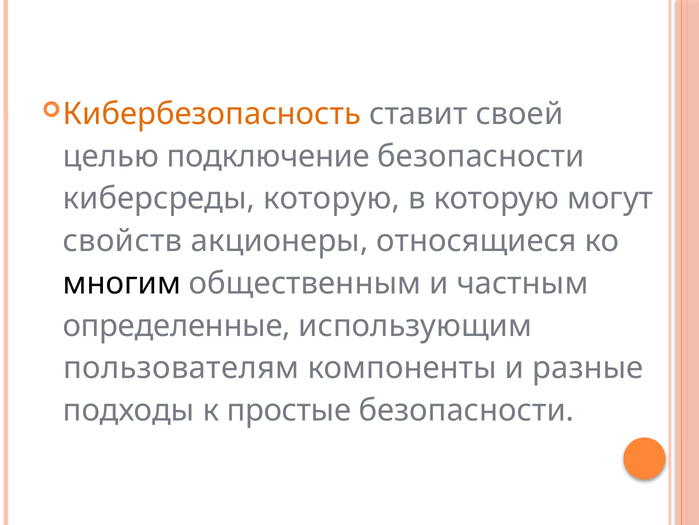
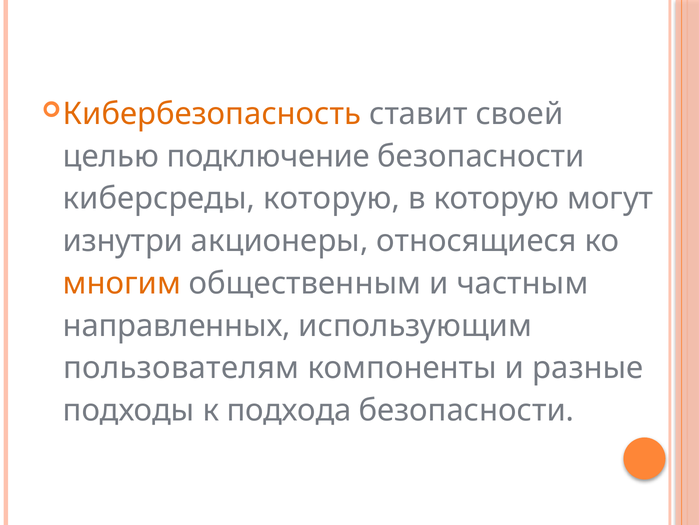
свойств: свойств -> изнутри
многим colour: black -> orange
определенные: определенные -> направленных
простые: простые -> подхода
